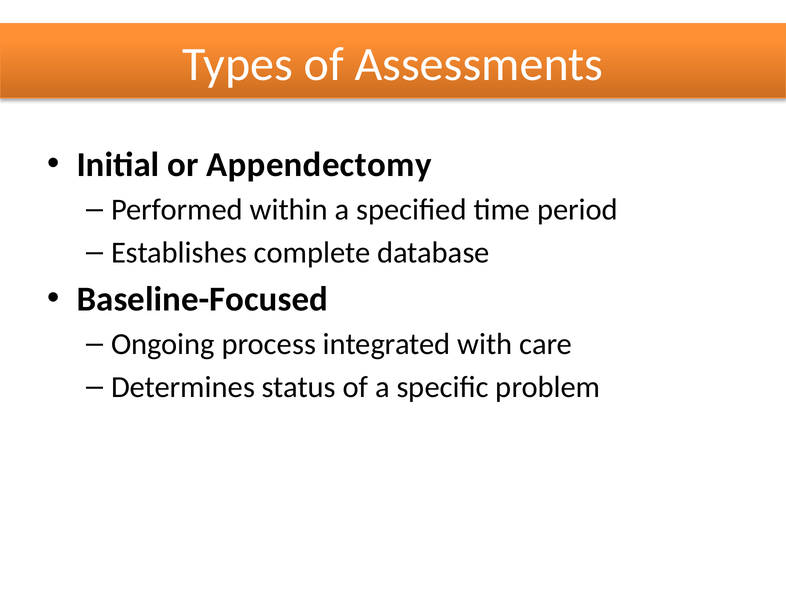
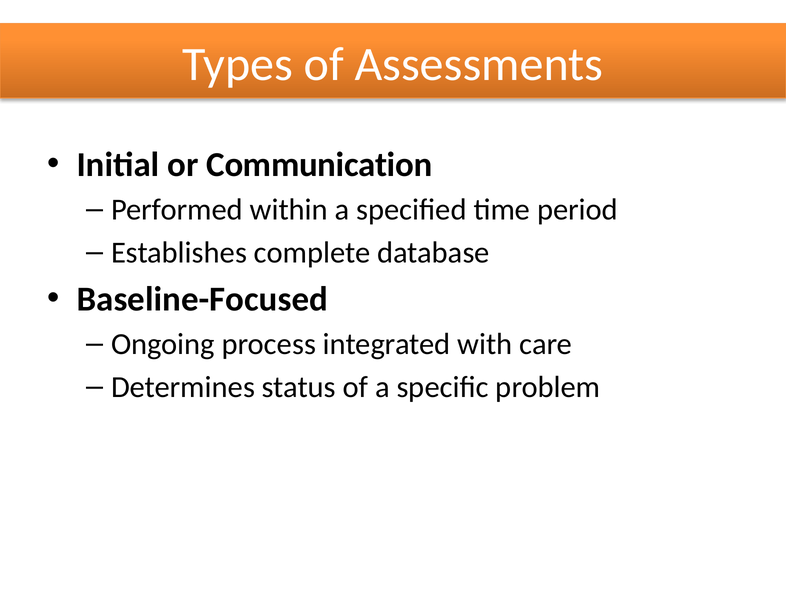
Appendectomy: Appendectomy -> Communication
